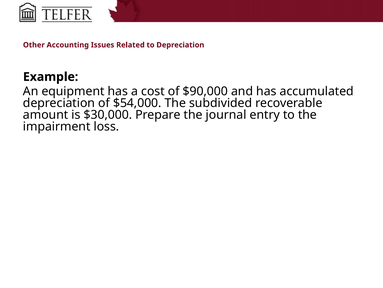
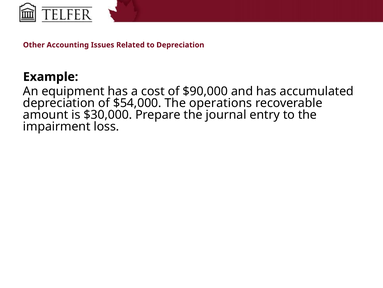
subdivided: subdivided -> operations
